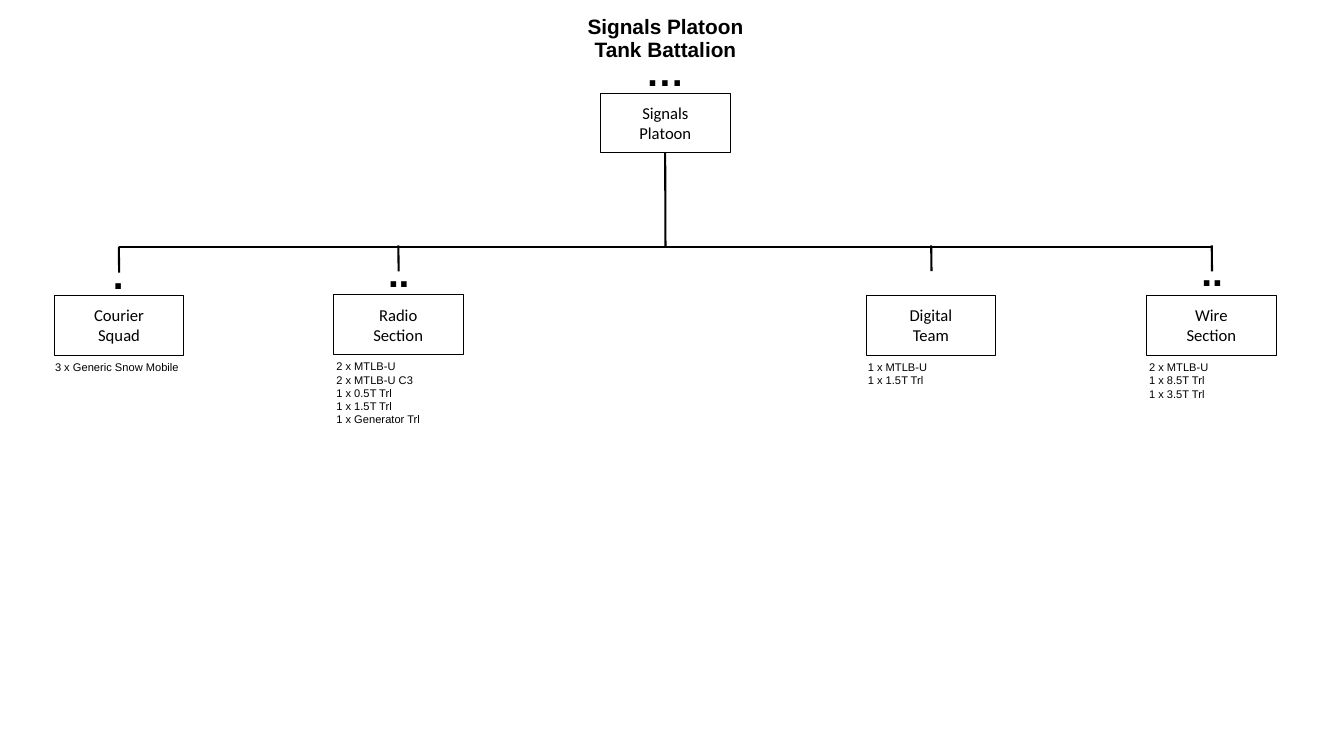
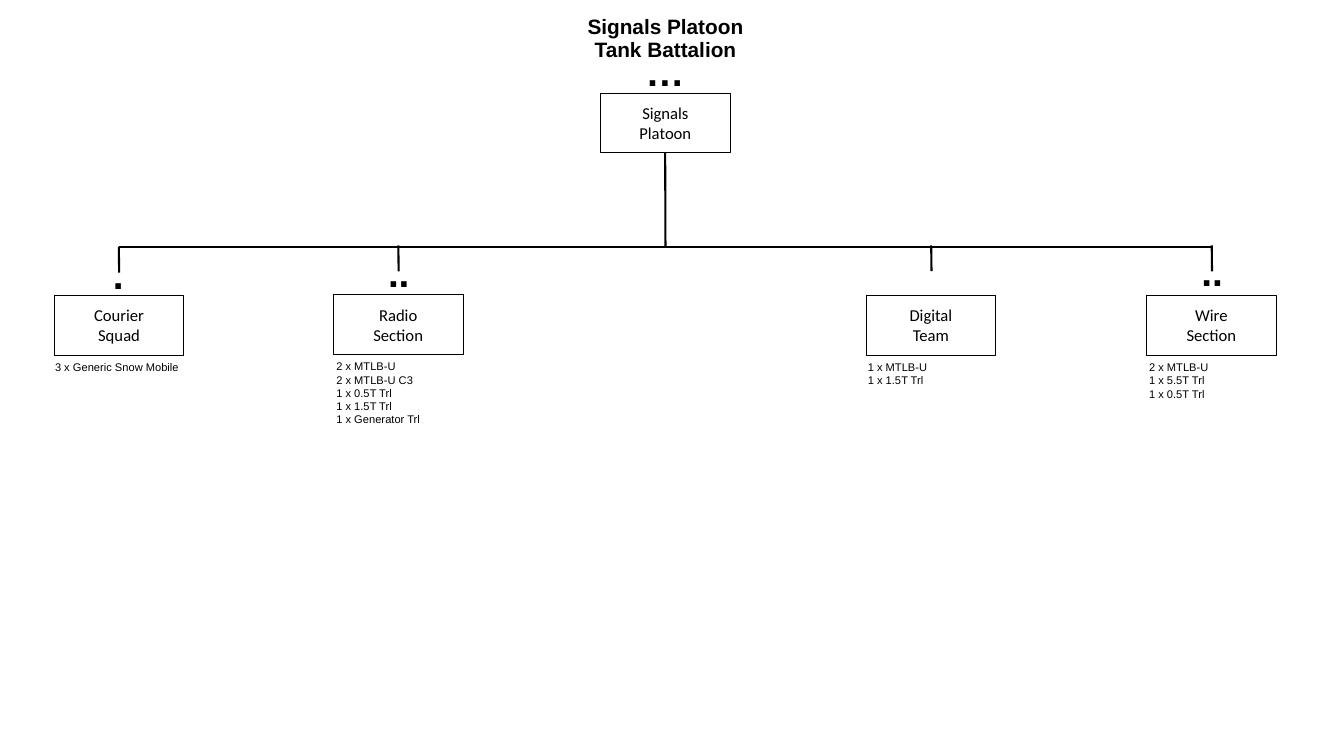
8.5T: 8.5T -> 5.5T
3.5T at (1178, 394): 3.5T -> 0.5T
